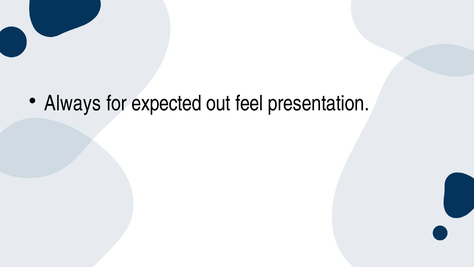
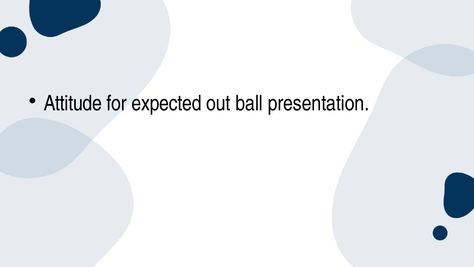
Always: Always -> Attitude
feel: feel -> ball
